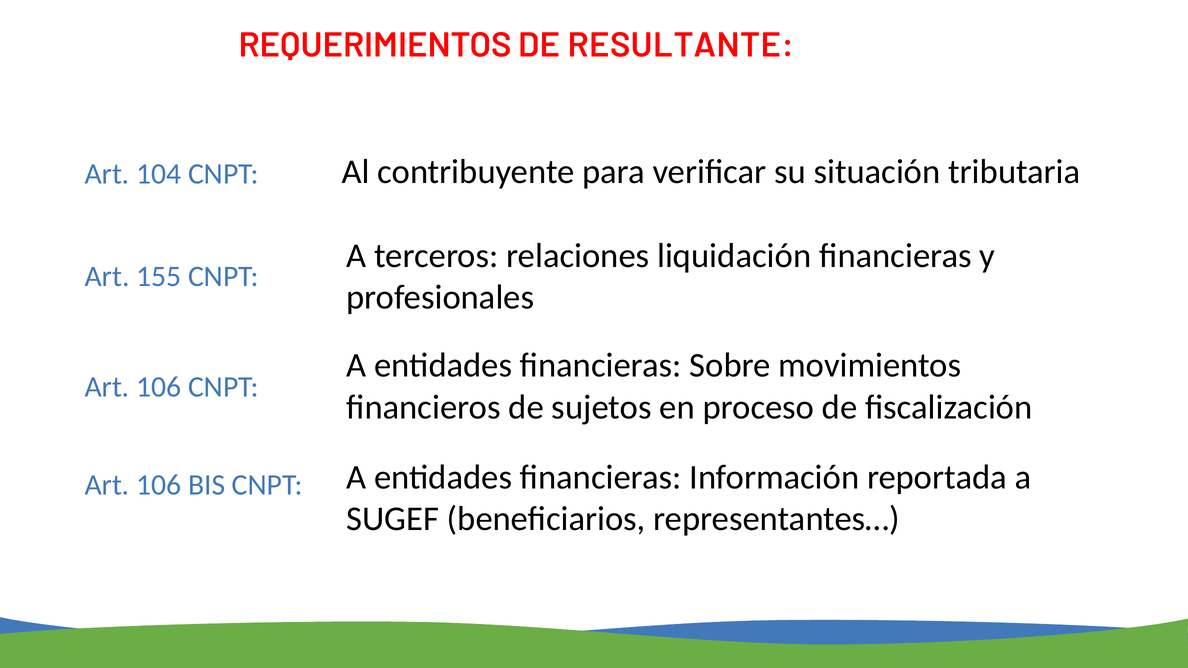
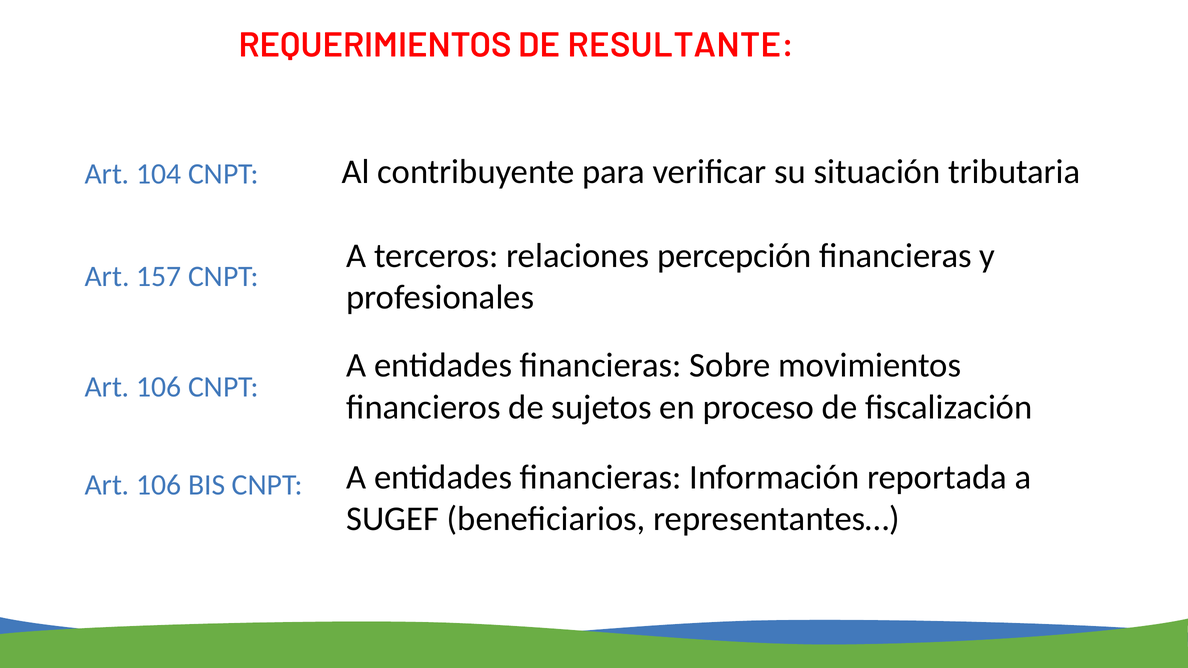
liquidación: liquidación -> percepción
155: 155 -> 157
